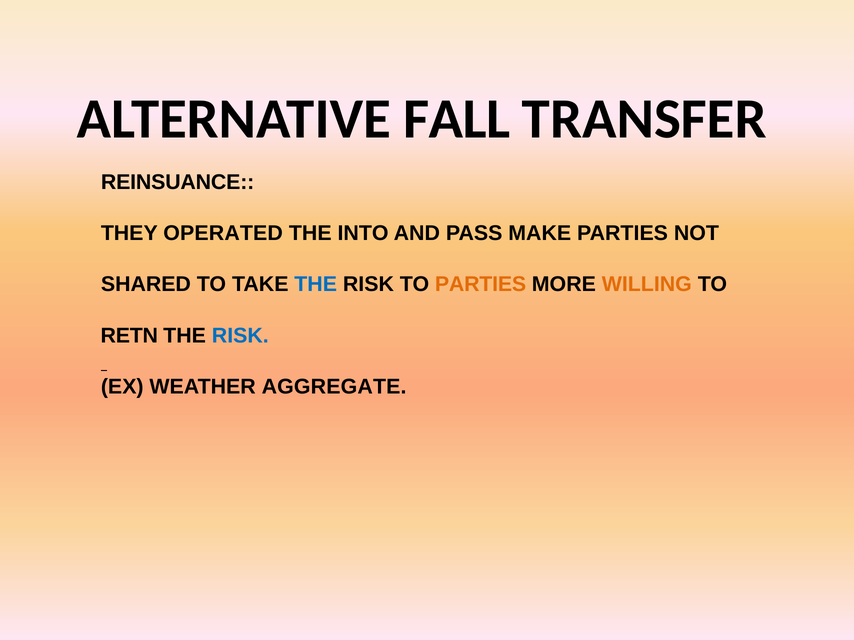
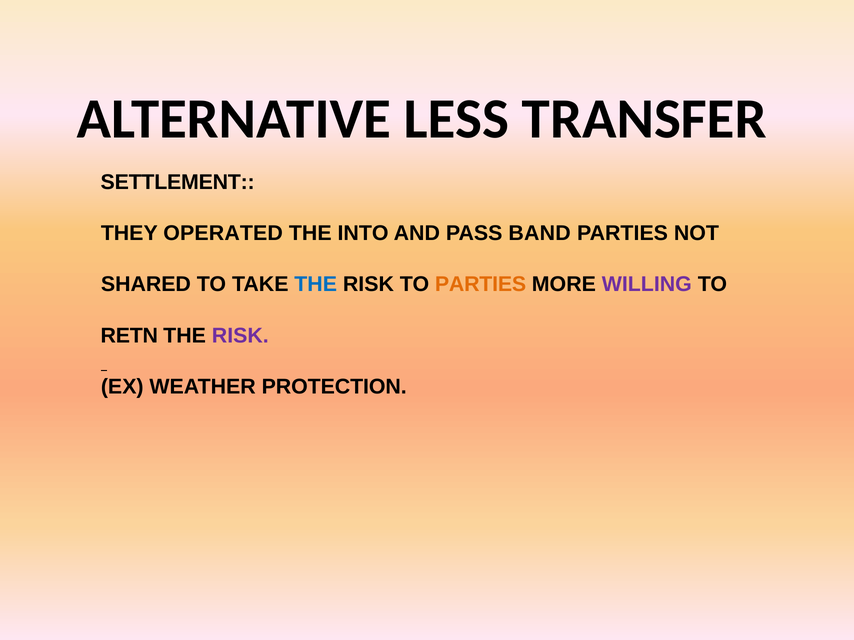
FALL: FALL -> LESS
REINSUANCE: REINSUANCE -> SETTLEMENT
MAKE: MAKE -> BAND
WILLING colour: orange -> purple
RISK at (240, 336) colour: blue -> purple
AGGREGATE: AGGREGATE -> PROTECTION
